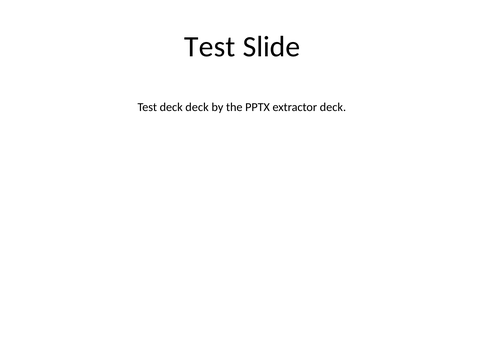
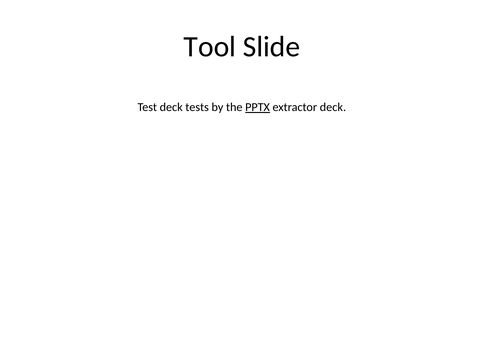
Test at (210, 47): Test -> Tool
deck deck: deck -> tests
PPTX underline: none -> present
